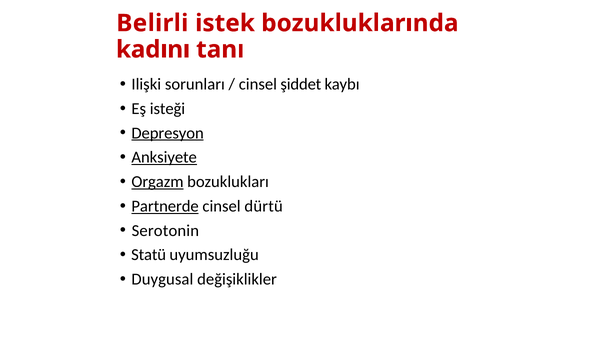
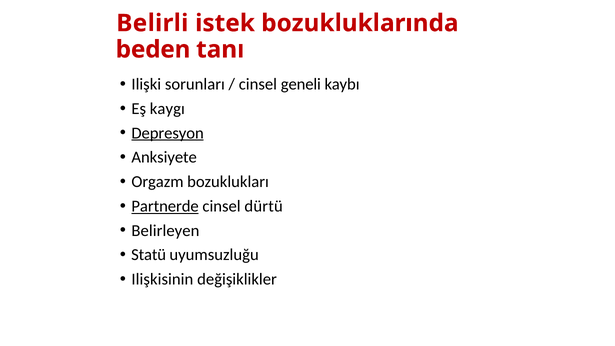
kadını: kadını -> beden
şiddet: şiddet -> geneli
isteği: isteği -> kaygı
Anksiyete underline: present -> none
Orgazm underline: present -> none
Serotonin: Serotonin -> Belirleyen
Duygusal: Duygusal -> Ilişkisinin
